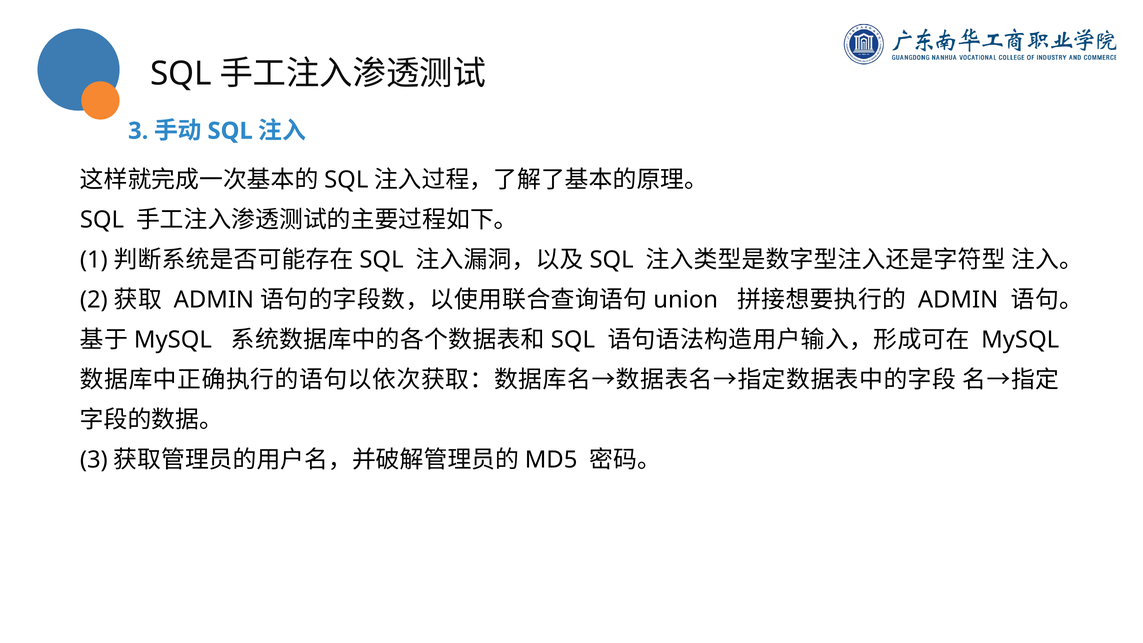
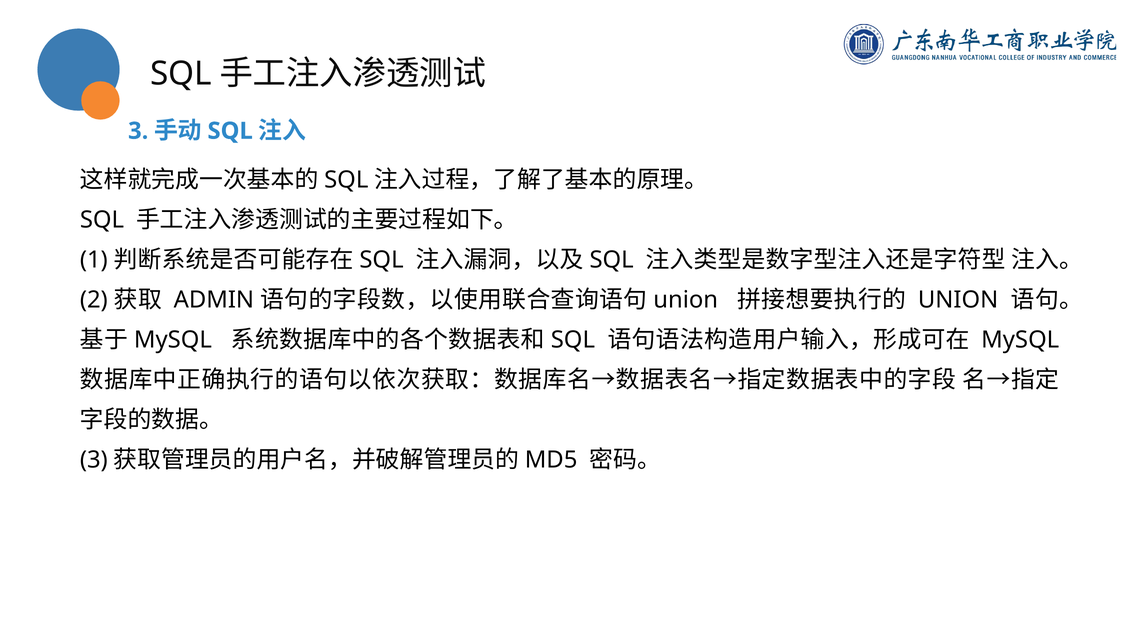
ADMIN at (958, 300): ADMIN -> UNION
